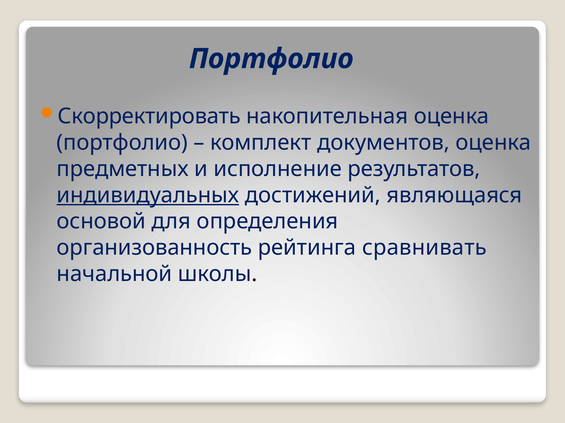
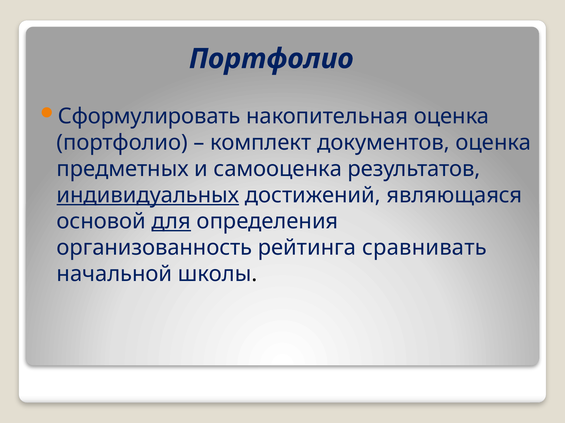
Скорректировать: Скорректировать -> Сформулировать
исполнение: исполнение -> самооценка
для underline: none -> present
